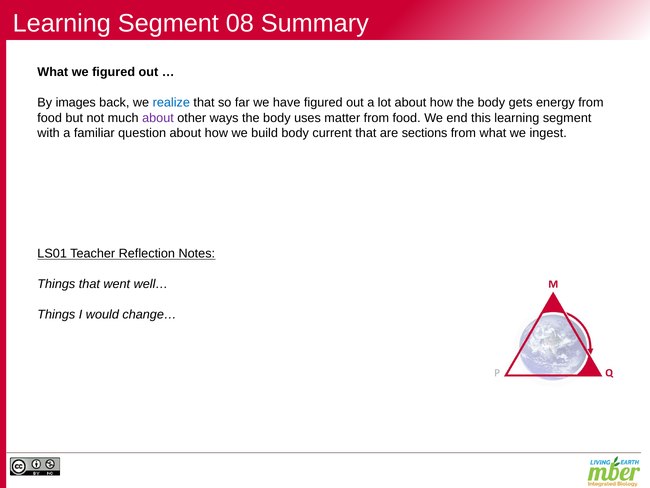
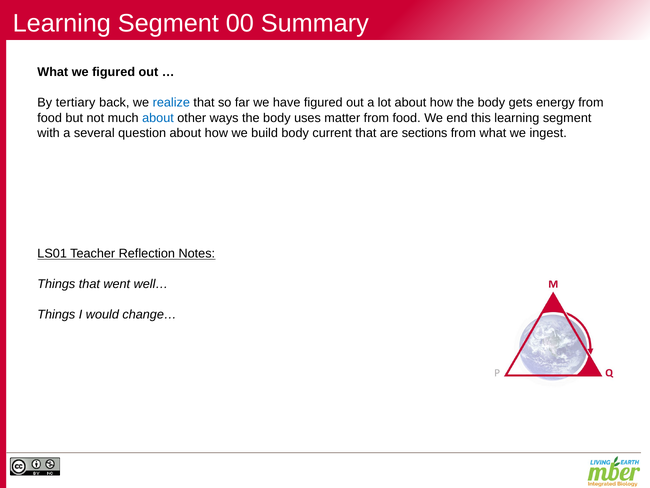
08: 08 -> 00
images: images -> tertiary
about at (158, 118) colour: purple -> blue
familiar: familiar -> several
